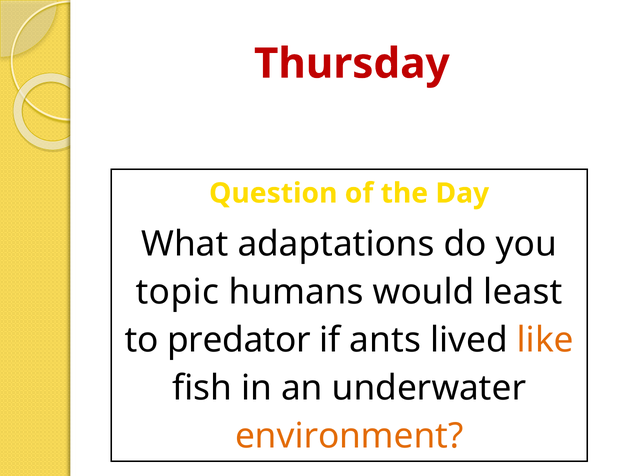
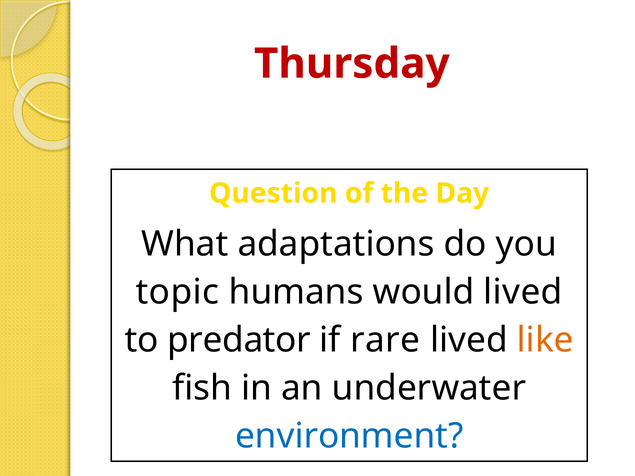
would least: least -> lived
ants: ants -> rare
environment colour: orange -> blue
